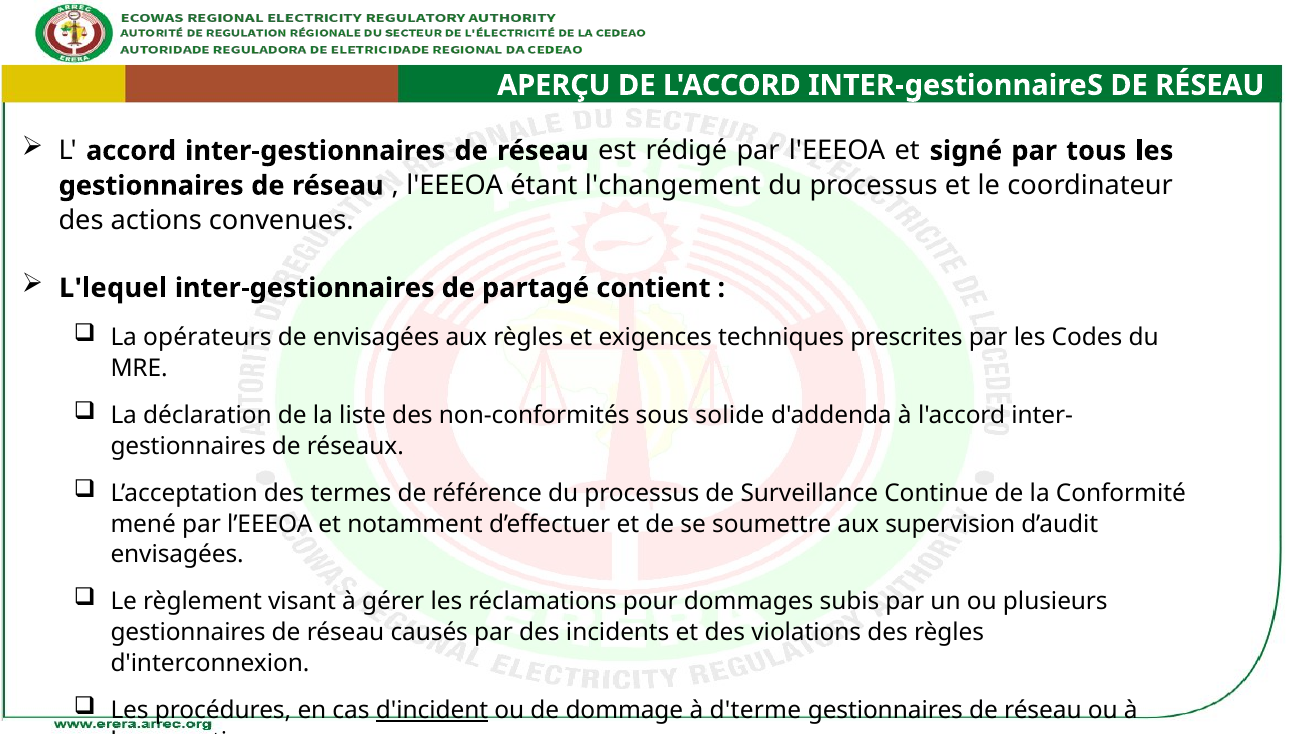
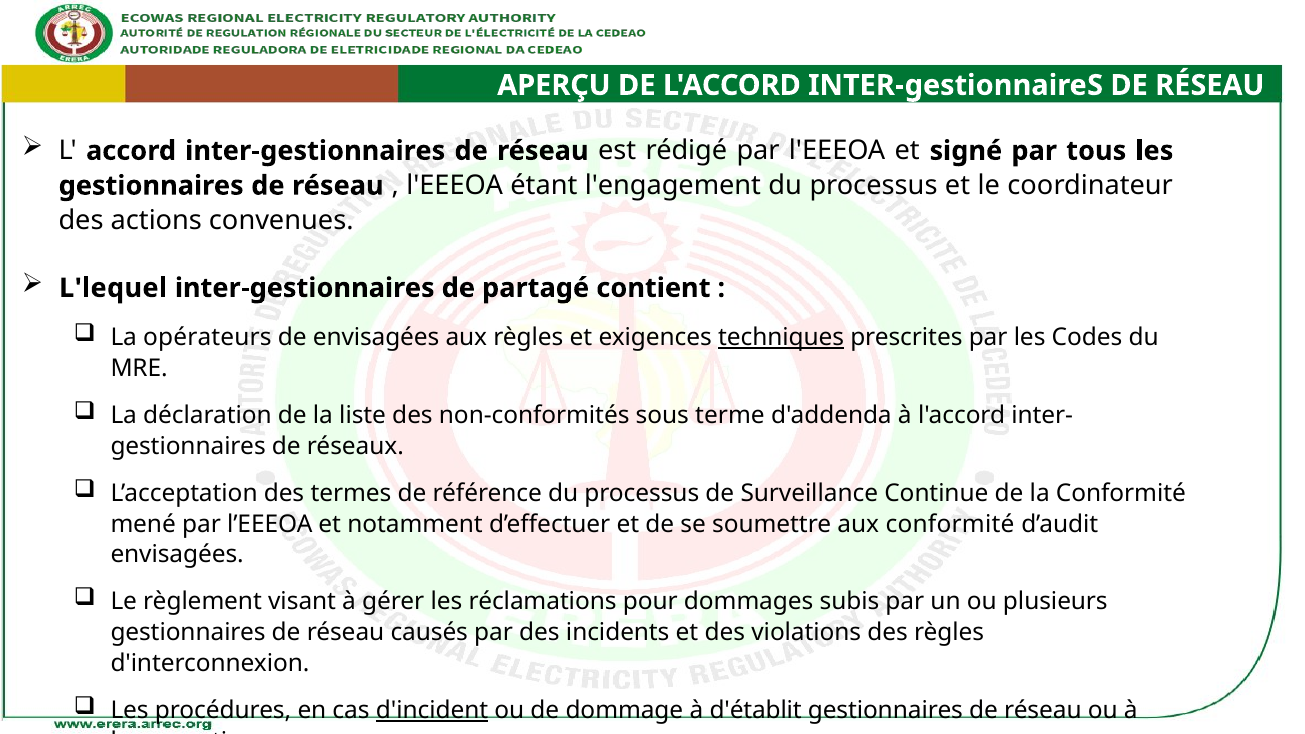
l'changement: l'changement -> l'engagement
techniques underline: none -> present
solide: solide -> terme
aux supervision: supervision -> conformité
d'terme: d'terme -> d'établit
